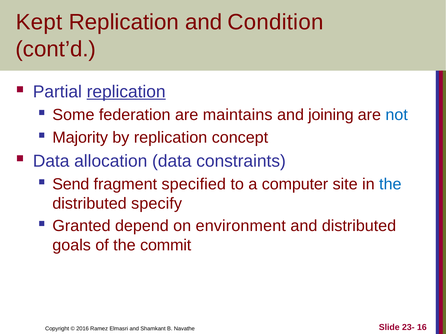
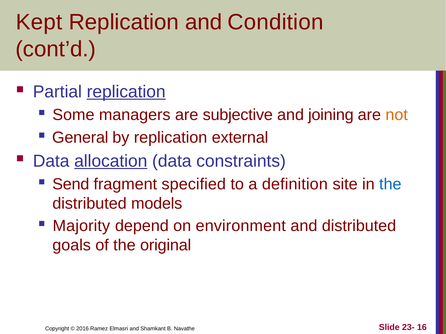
federation: federation -> managers
maintains: maintains -> subjective
not colour: blue -> orange
Majority: Majority -> General
concept: concept -> external
allocation underline: none -> present
computer: computer -> definition
specify: specify -> models
Granted: Granted -> Majority
commit: commit -> original
